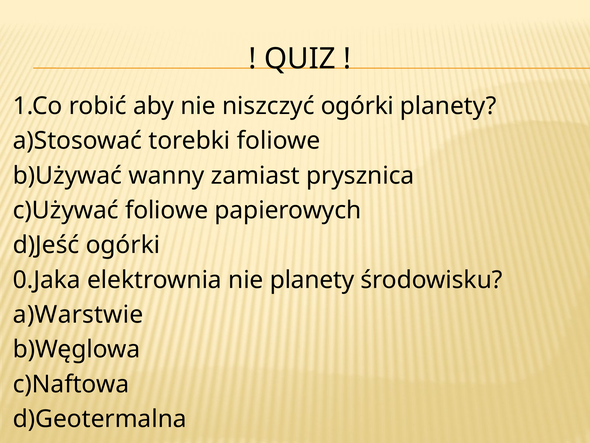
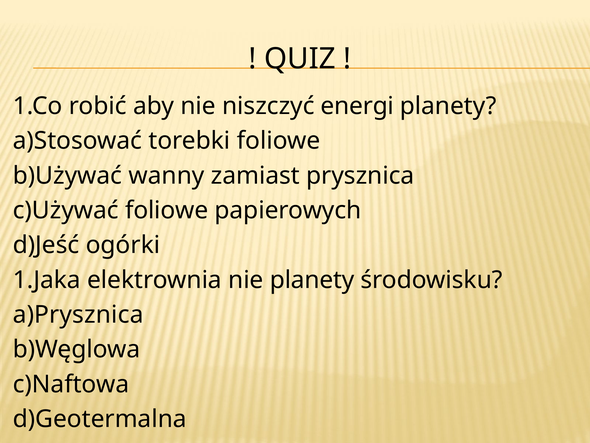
niszczyć ogórki: ogórki -> energi
0.Jaka: 0.Jaka -> 1.Jaka
a)Warstwie: a)Warstwie -> a)Prysznica
